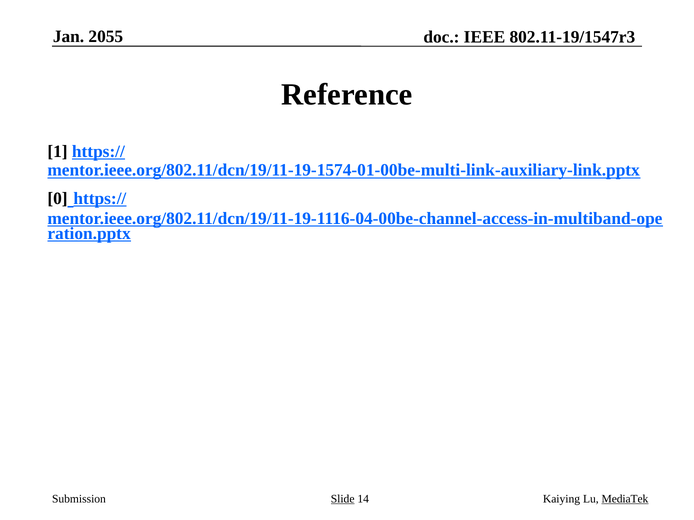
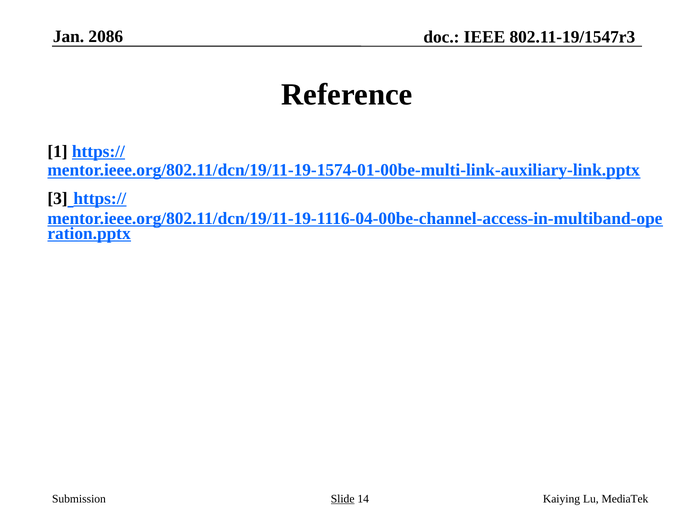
2055: 2055 -> 2086
0: 0 -> 3
MediaTek underline: present -> none
